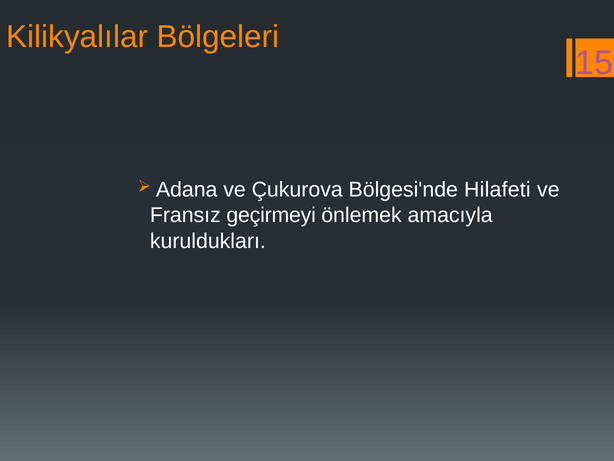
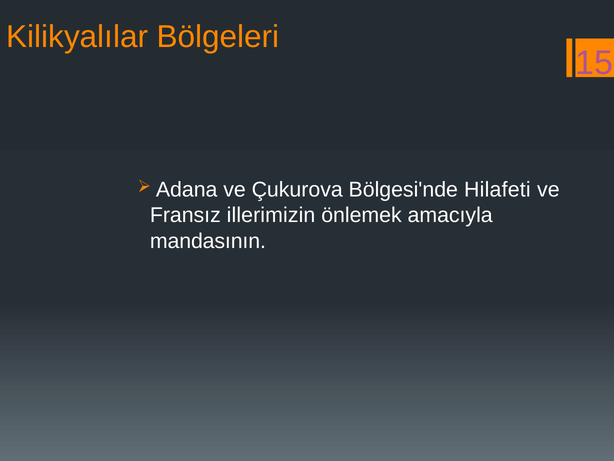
geçirmeyi: geçirmeyi -> illerimizin
kuruldukları: kuruldukları -> mandasının
